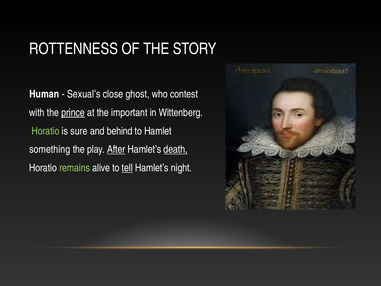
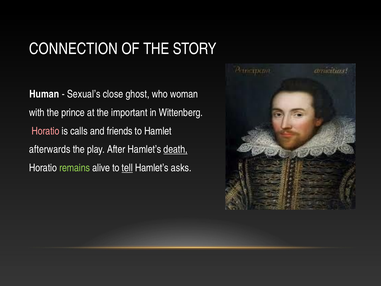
ROTTENNESS: ROTTENNESS -> CONNECTION
contest: contest -> woman
prince underline: present -> none
Horatio at (45, 131) colour: light green -> pink
sure: sure -> calls
behind: behind -> friends
something: something -> afterwards
After underline: present -> none
night: night -> asks
